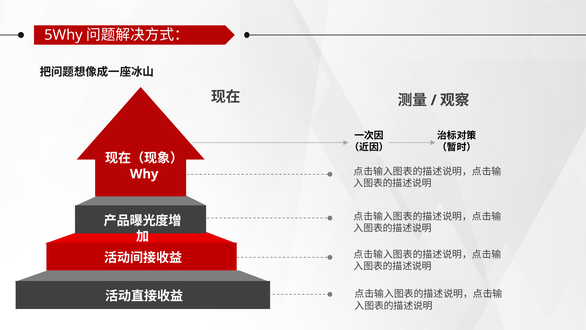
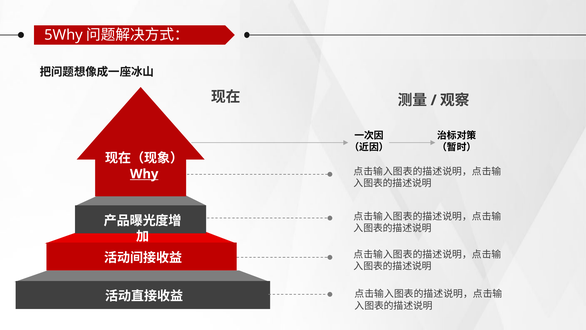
Why at (144, 174) underline: none -> present
